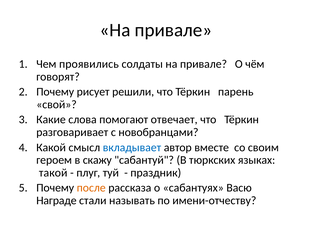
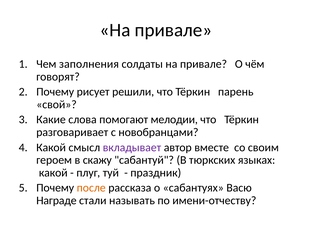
проявились: проявились -> заполнения
отвечает: отвечает -> мелодии
вкладывает colour: blue -> purple
такой at (53, 173): такой -> какой
